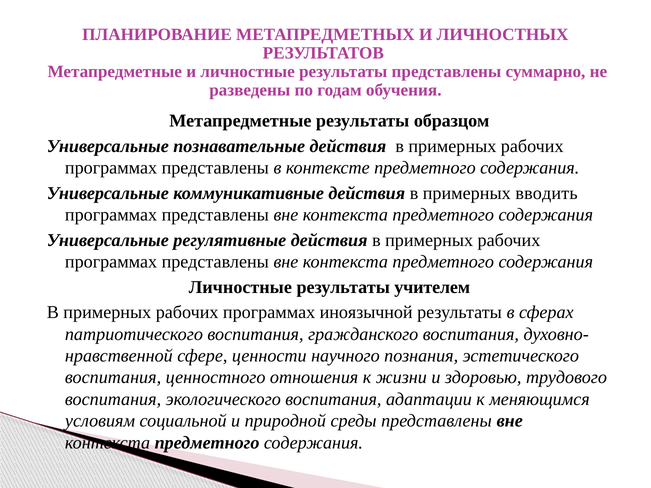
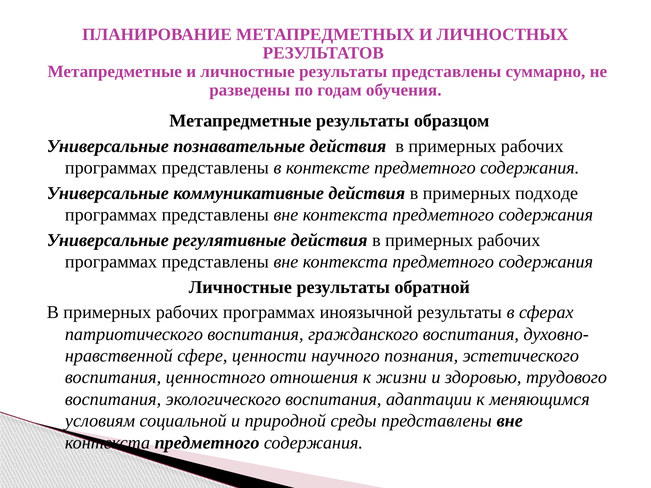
вводить: вводить -> подходе
учителем: учителем -> обратной
